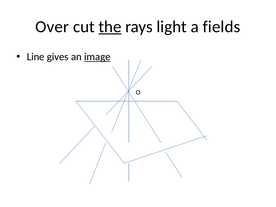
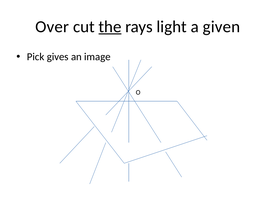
fields: fields -> given
Line: Line -> Pick
image underline: present -> none
